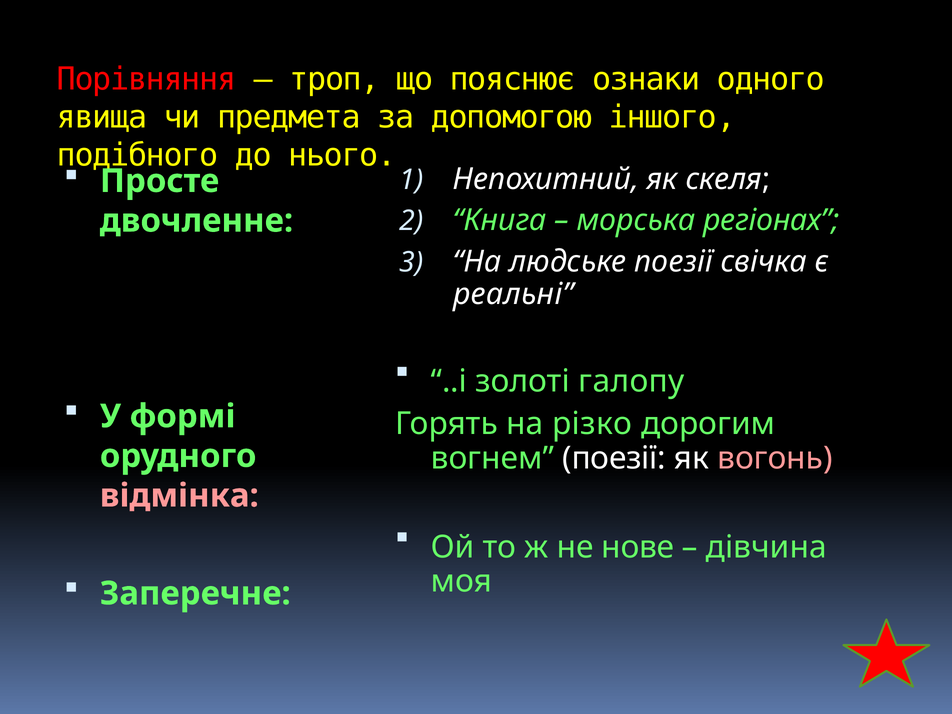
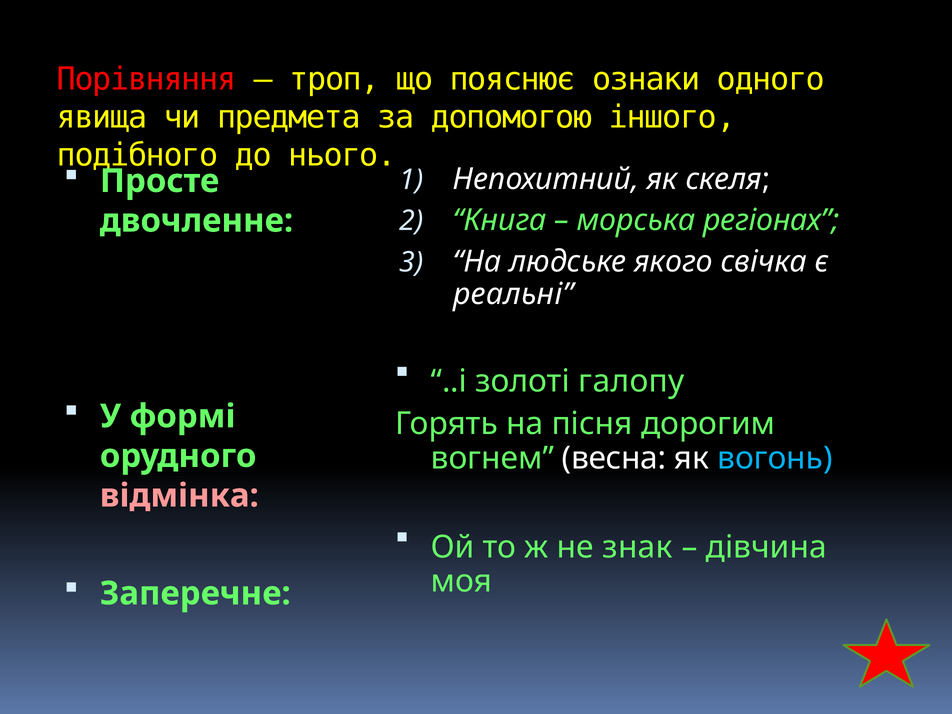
людське поезії: поезії -> якого
різко: різко -> пісня
вогнем поезії: поезії -> весна
вогонь colour: pink -> light blue
нове: нове -> знак
